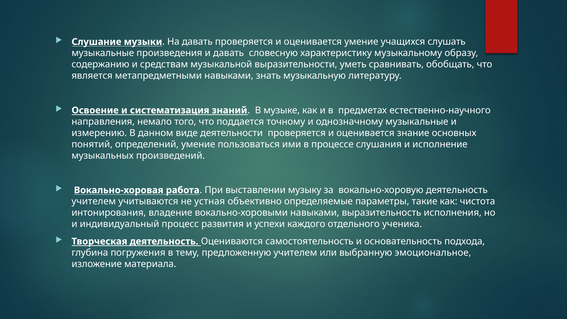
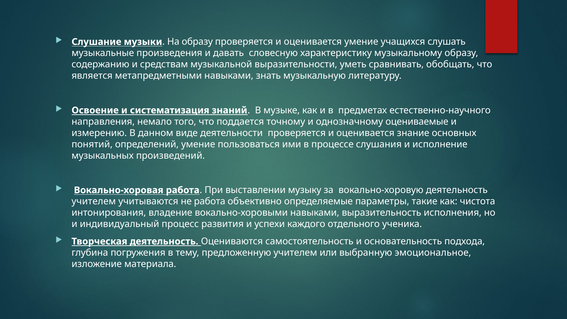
На давать: давать -> образу
однозначному музыкальные: музыкальные -> оцениваемые
не устная: устная -> работа
